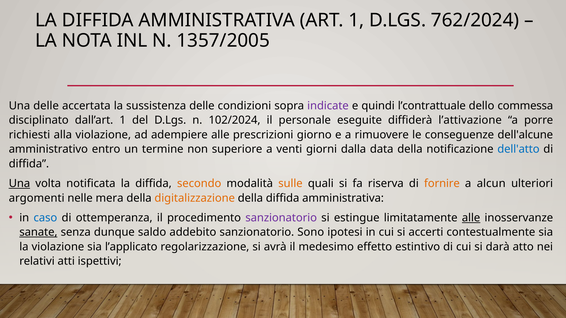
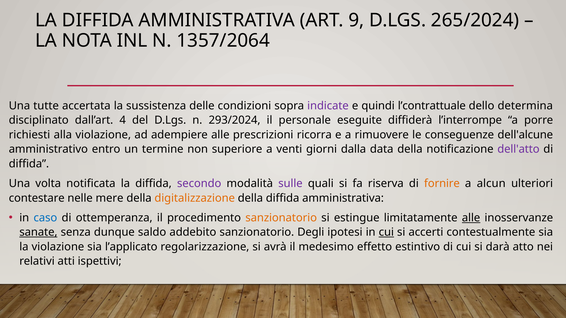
ART 1: 1 -> 9
762/2024: 762/2024 -> 265/2024
1357/2005: 1357/2005 -> 1357/2064
Una delle: delle -> tutte
commessa: commessa -> determina
dall’art 1: 1 -> 4
102/2024: 102/2024 -> 293/2024
l’attivazione: l’attivazione -> l’interrompe
giorno: giorno -> ricorra
dell'atto colour: blue -> purple
Una at (19, 184) underline: present -> none
secondo colour: orange -> purple
sulle colour: orange -> purple
argomenti: argomenti -> contestare
mera: mera -> mere
sanzionatorio at (281, 218) colour: purple -> orange
Sono: Sono -> Degli
cui at (386, 233) underline: none -> present
